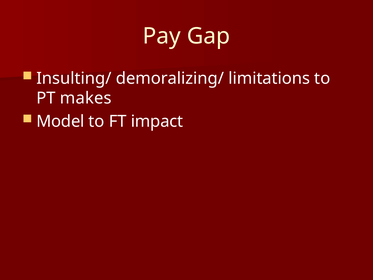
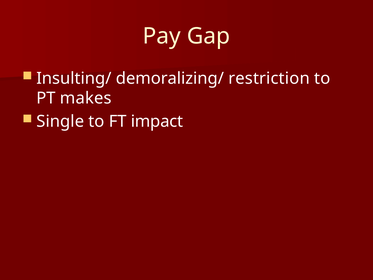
limitations: limitations -> restriction
Model: Model -> Single
